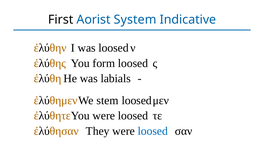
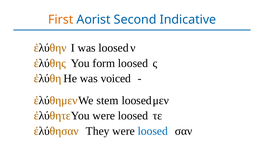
First colour: black -> orange
System: System -> Second
labials: labials -> voiced
